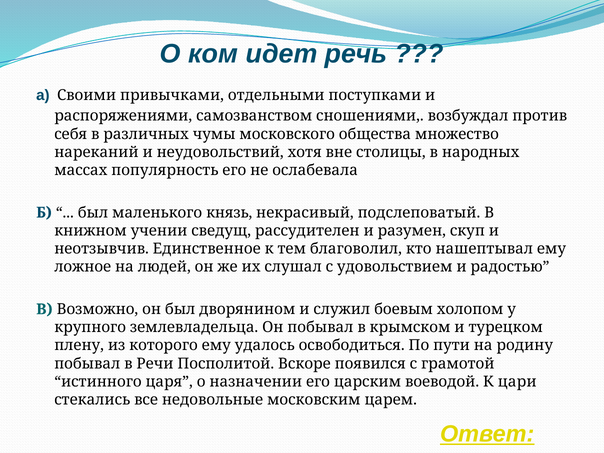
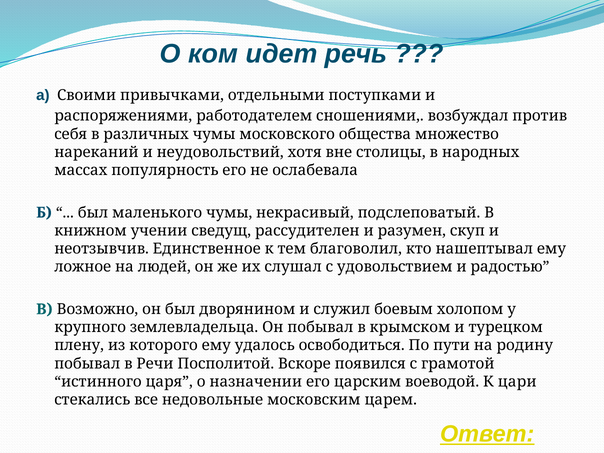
самозванством: самозванством -> работодателем
маленького князь: князь -> чумы
